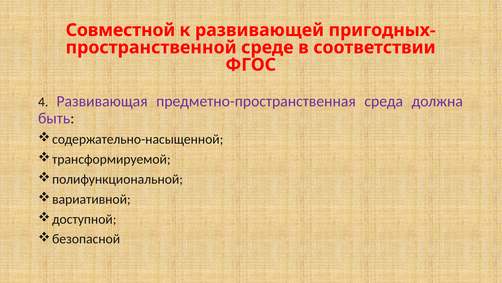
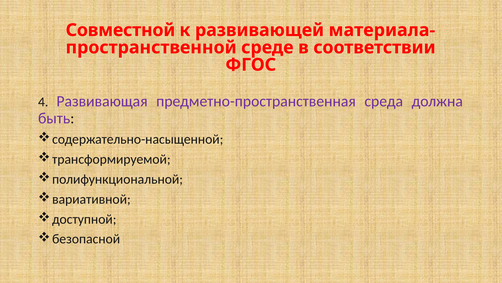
пригодных-: пригодных- -> материала-
